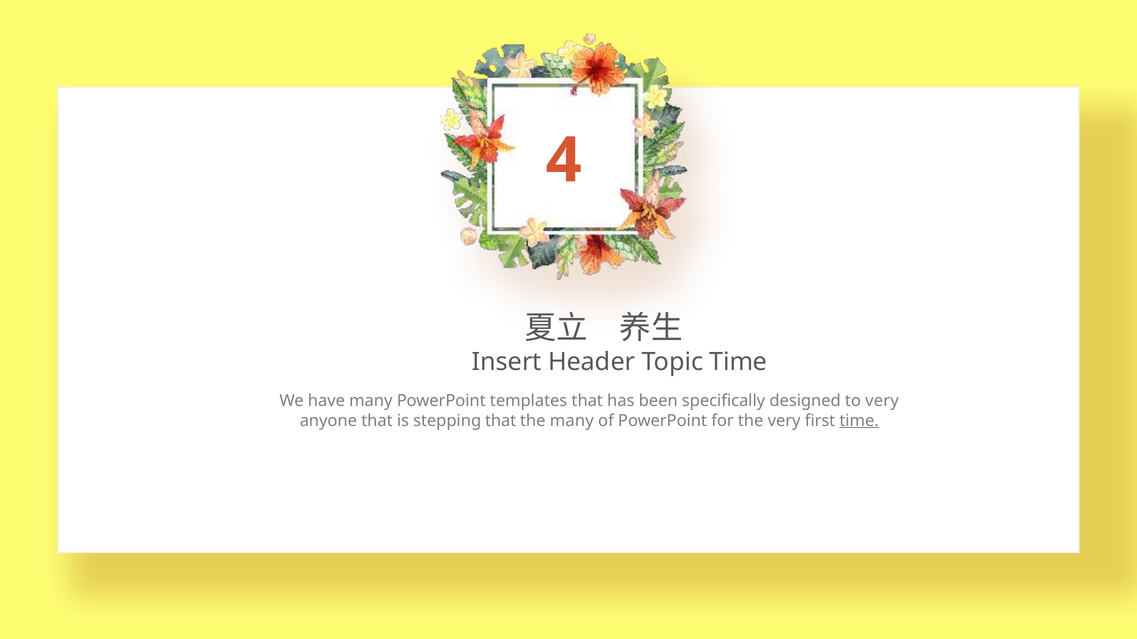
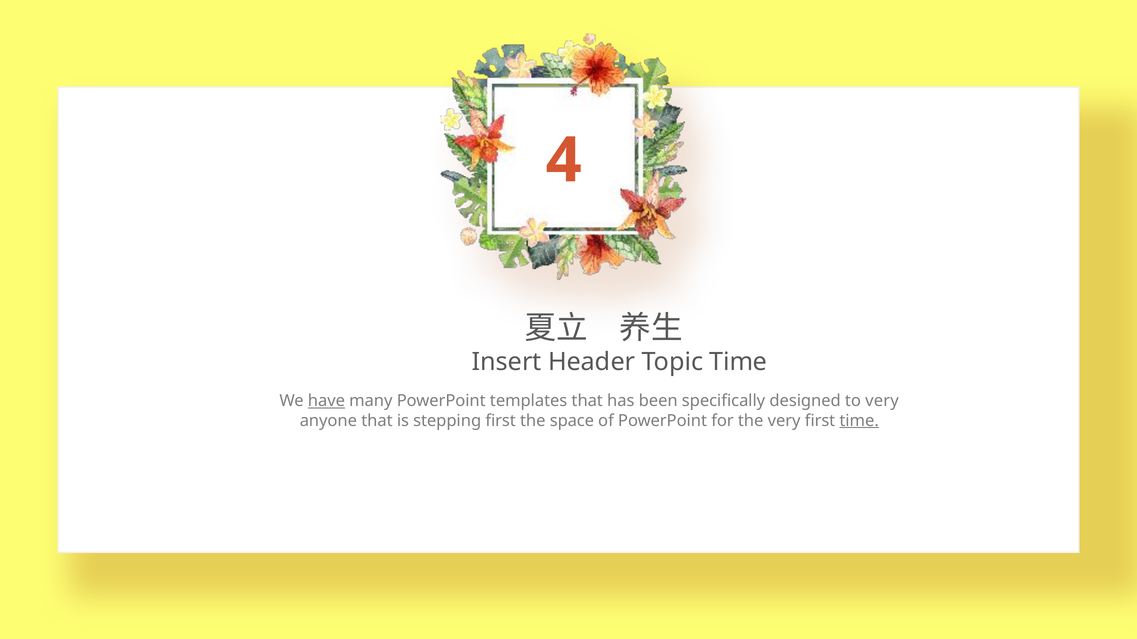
have underline: none -> present
stepping that: that -> first
the many: many -> space
